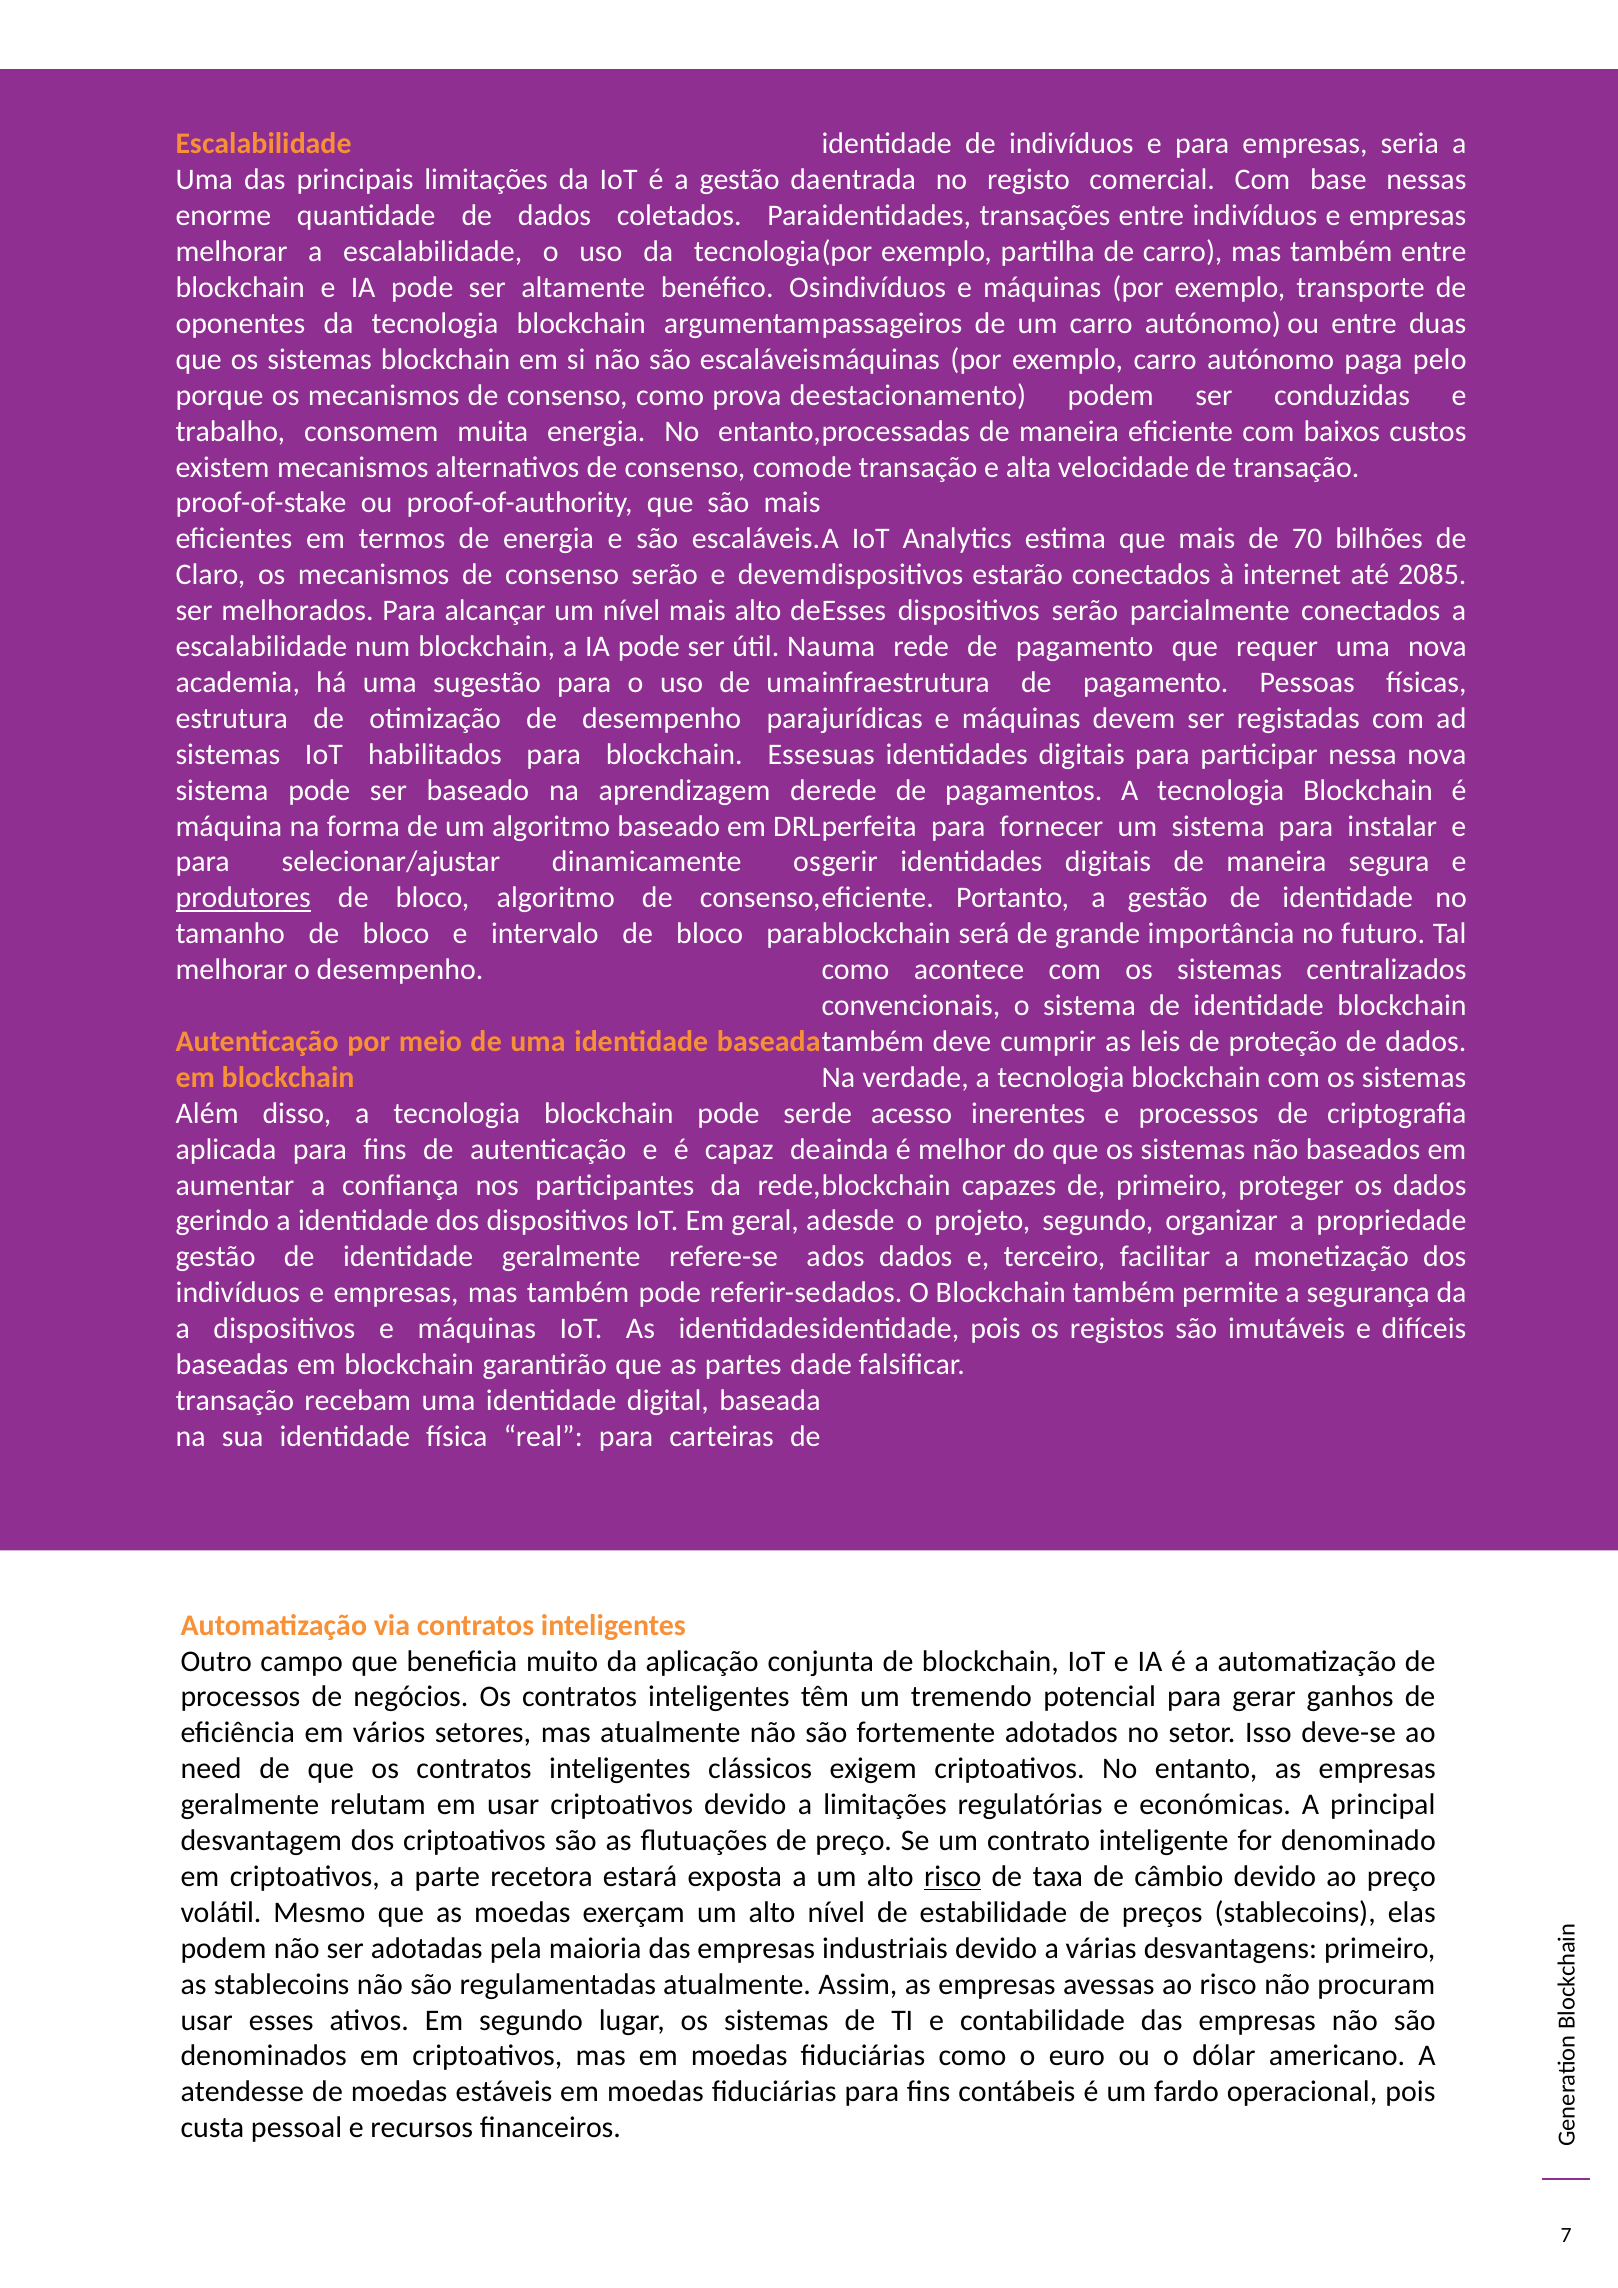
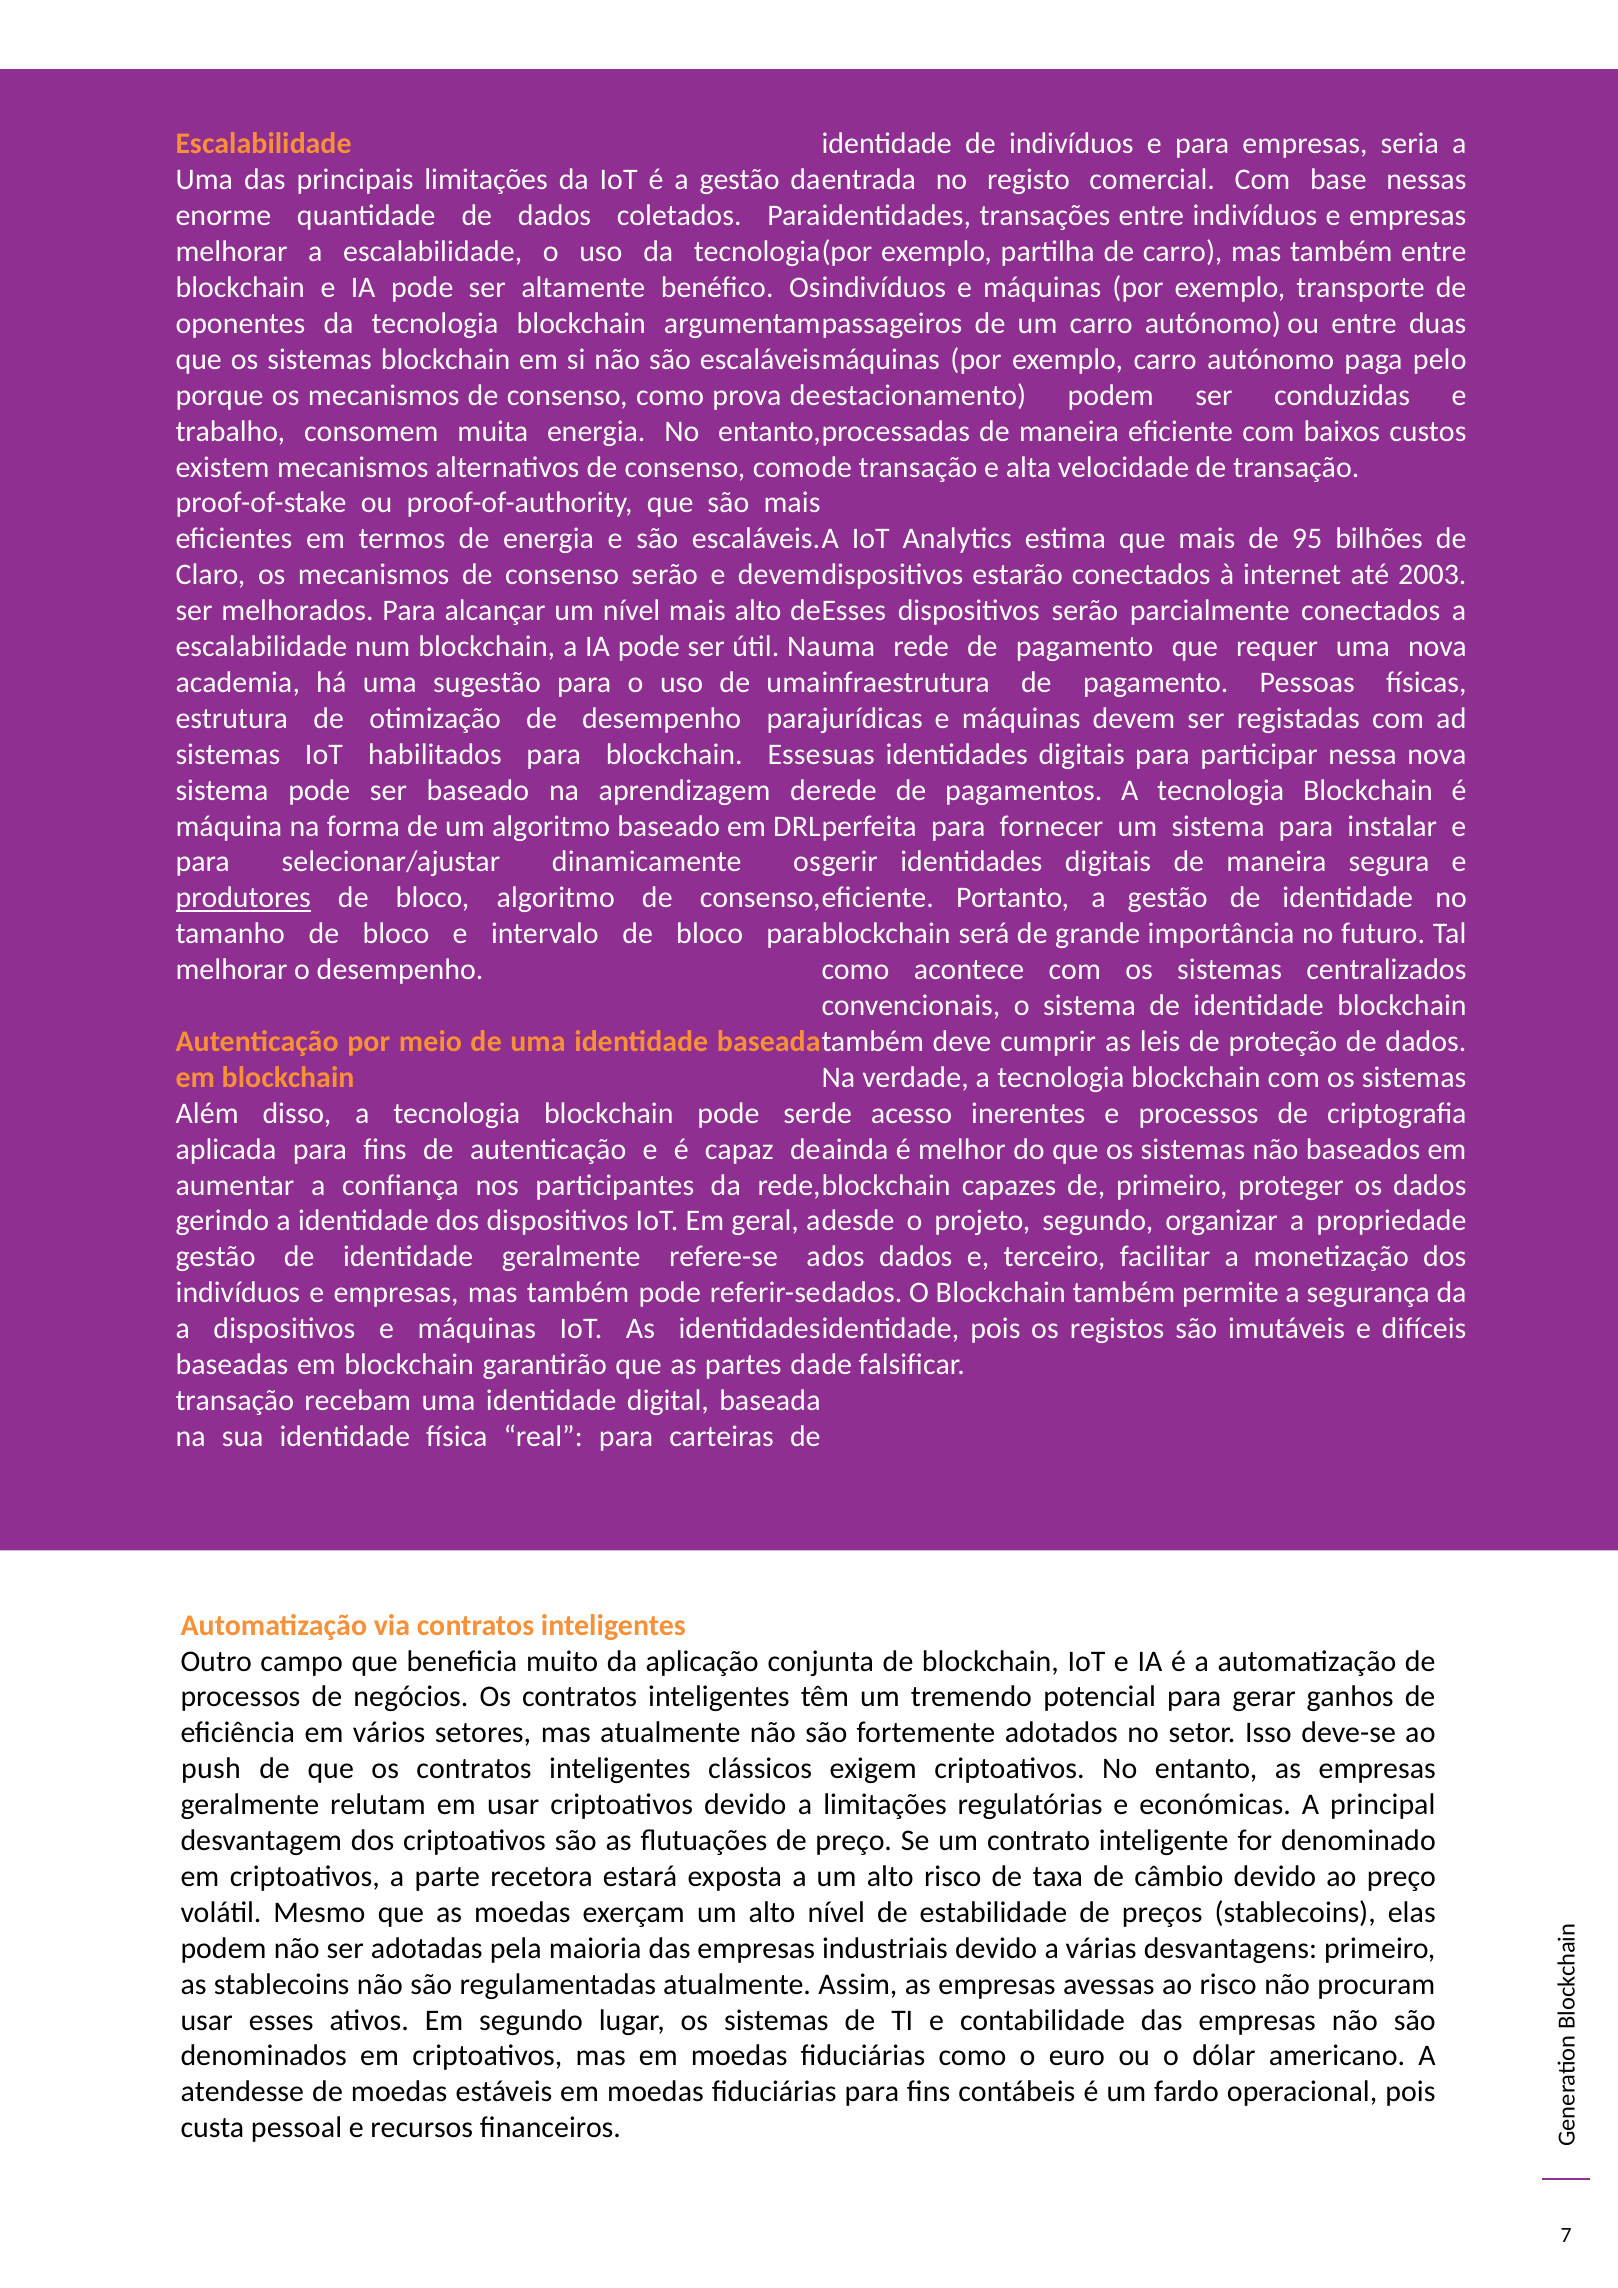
70: 70 -> 95
2085: 2085 -> 2003
need: need -> push
risco at (953, 1877) underline: present -> none
